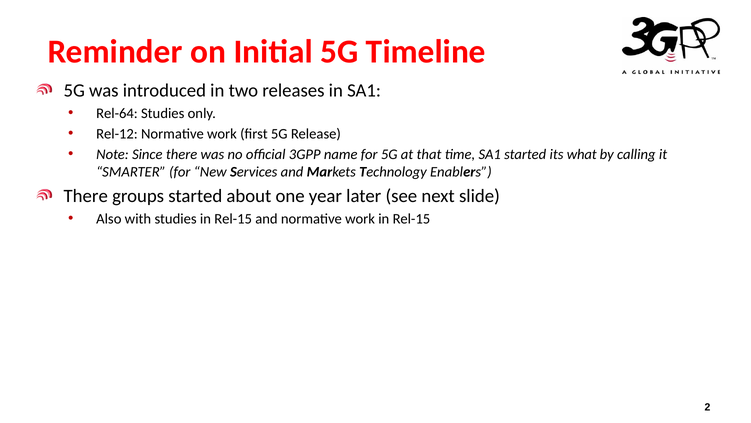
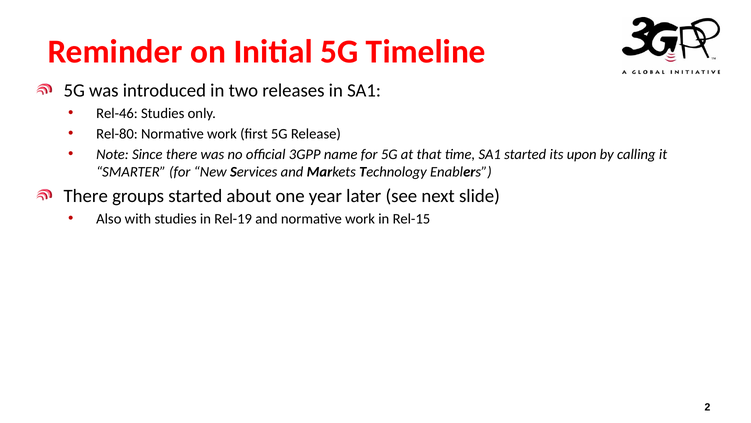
Rel-64: Rel-64 -> Rel-46
Rel-12: Rel-12 -> Rel-80
what: what -> upon
studies in Rel-15: Rel-15 -> Rel-19
